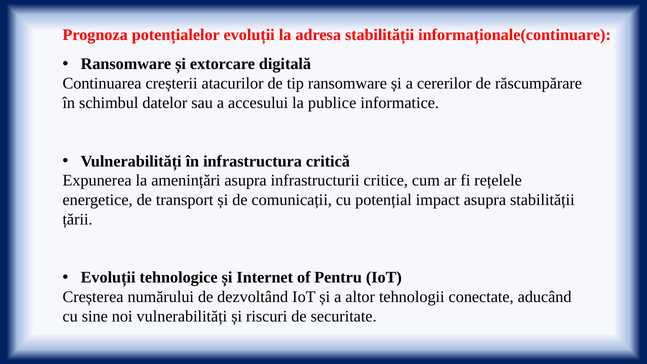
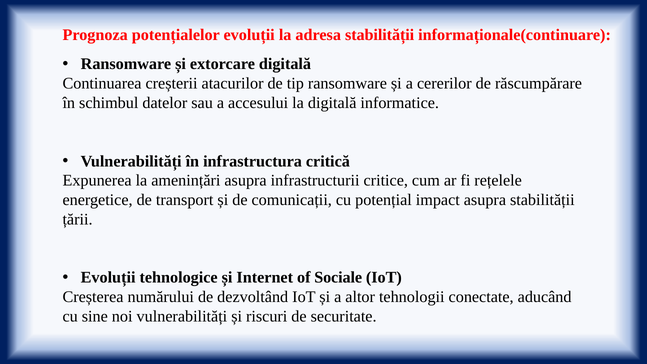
la publice: publice -> digitală
Pentru: Pentru -> Sociale
